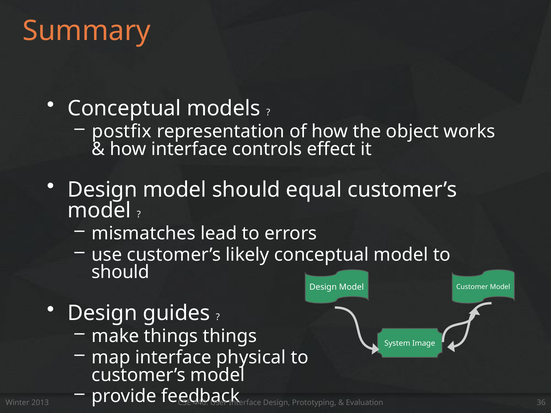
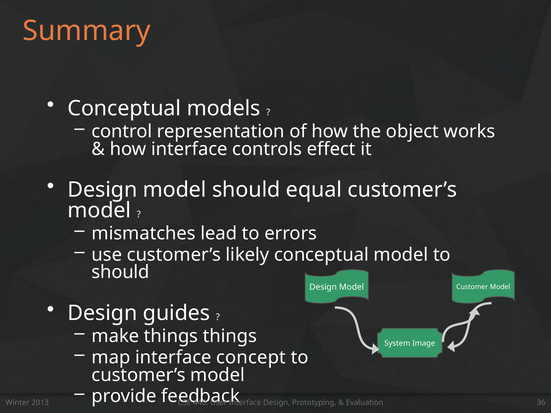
postfix: postfix -> control
physical: physical -> concept
